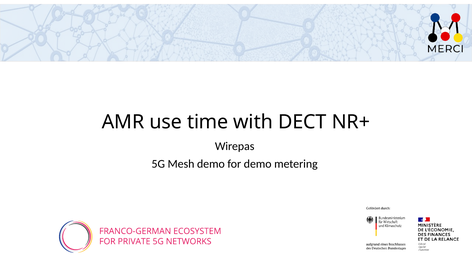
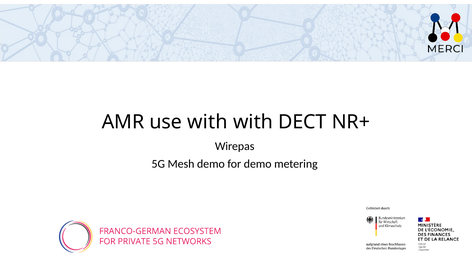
use time: time -> with
